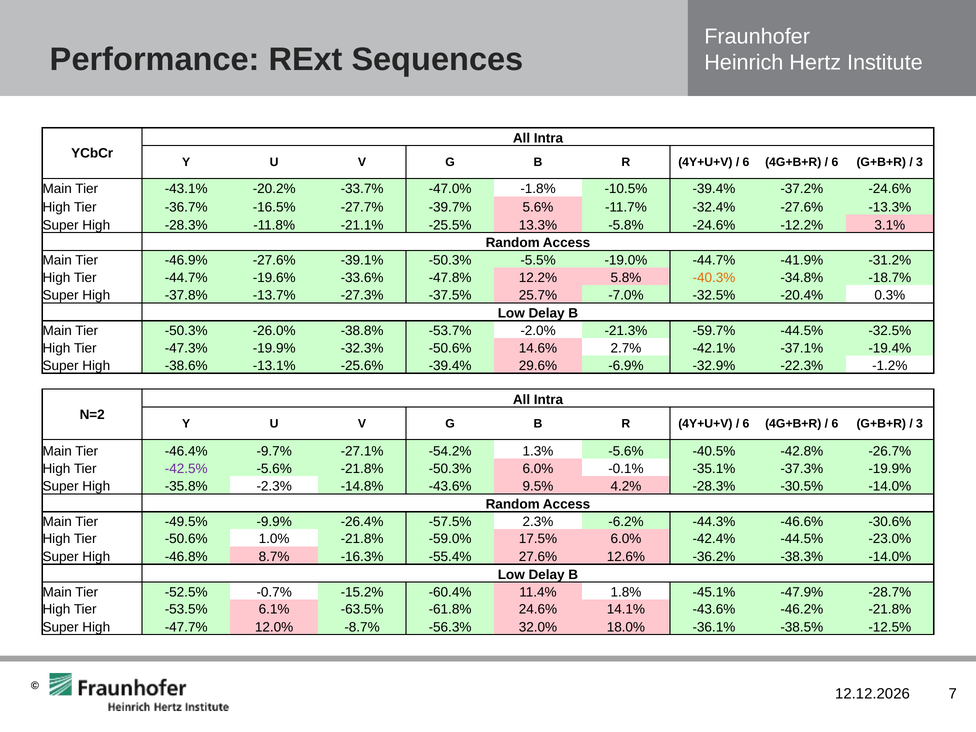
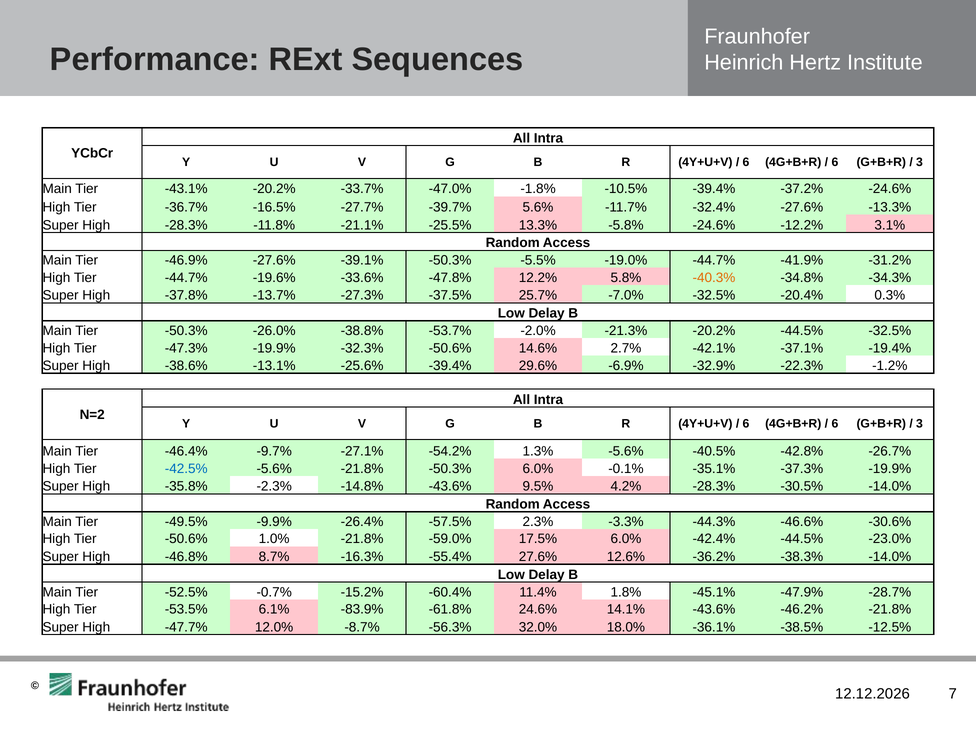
-18.7%: -18.7% -> -34.3%
-21.3% -59.7%: -59.7% -> -20.2%
-42.5% colour: purple -> blue
-6.2%: -6.2% -> -3.3%
-63.5%: -63.5% -> -83.9%
